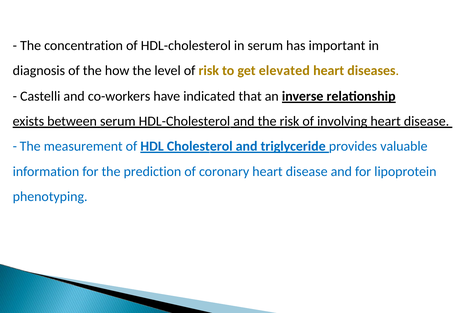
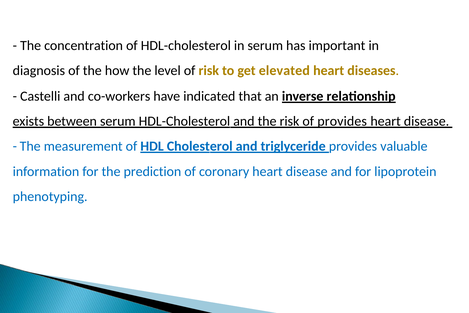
of involving: involving -> provides
